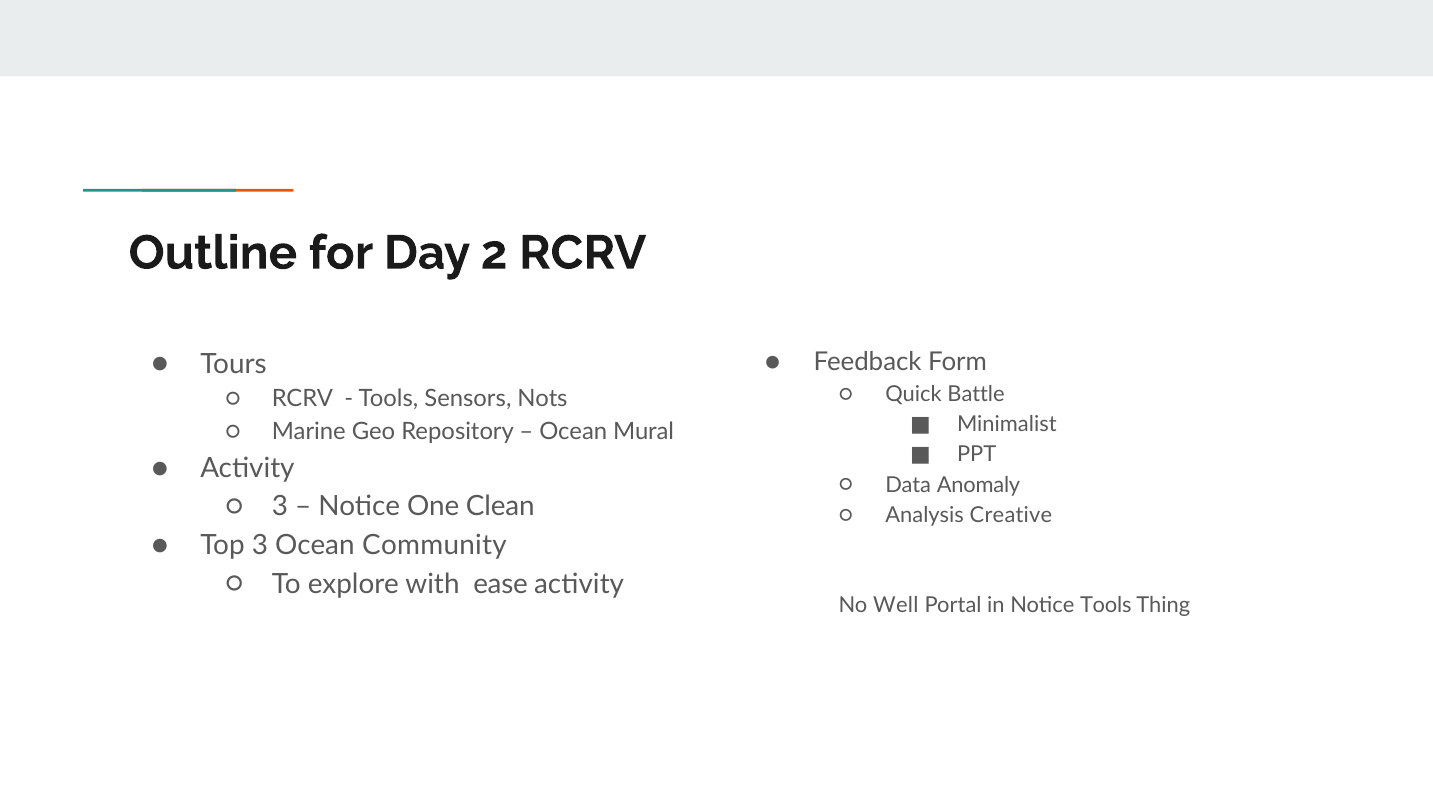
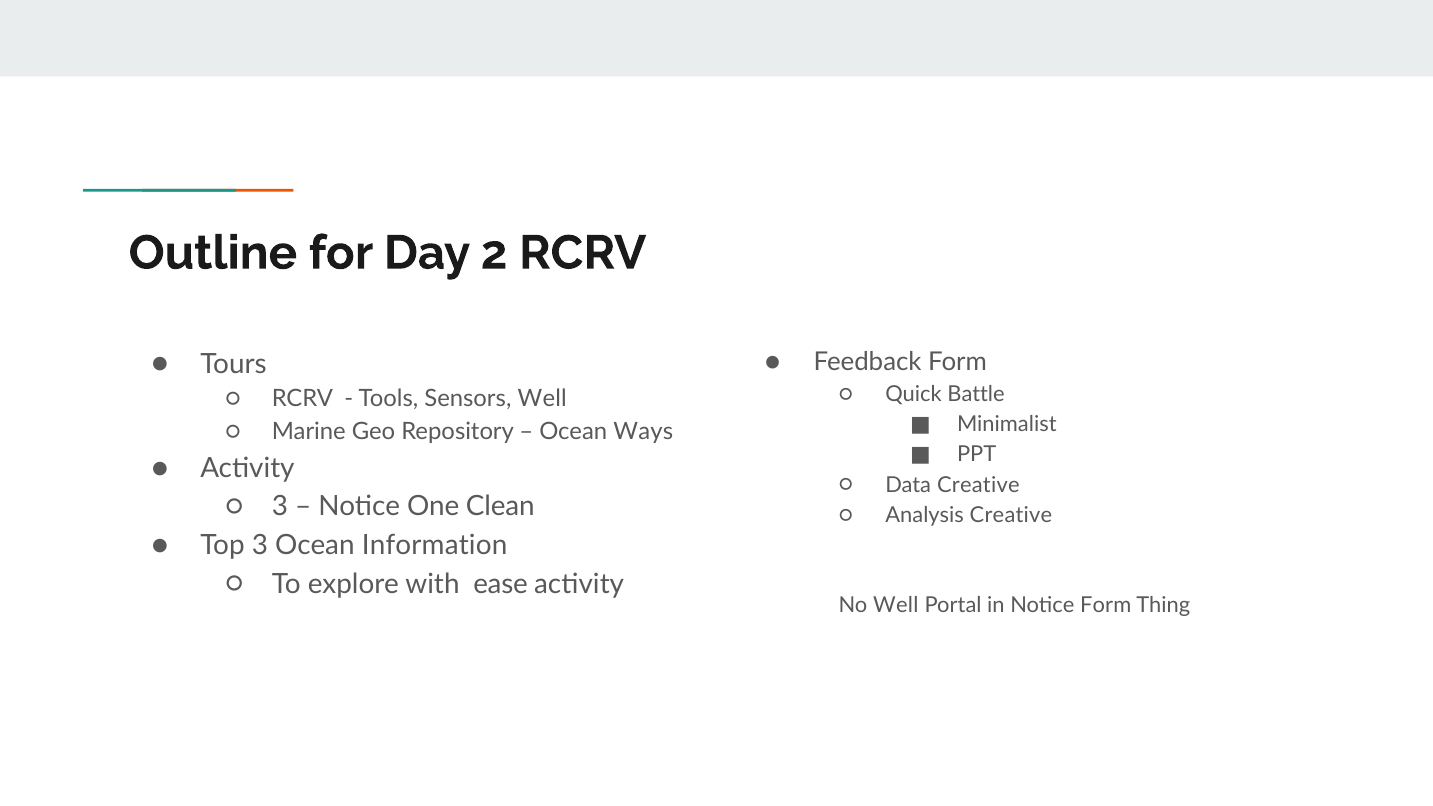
Sensors Nots: Nots -> Well
Mural: Mural -> Ways
Data Anomaly: Anomaly -> Creative
Community: Community -> Information
Notice Tools: Tools -> Form
